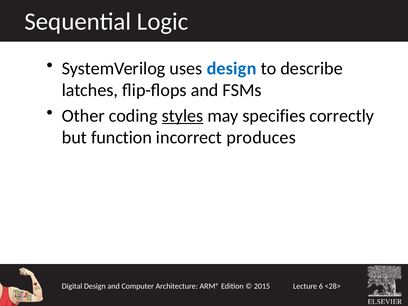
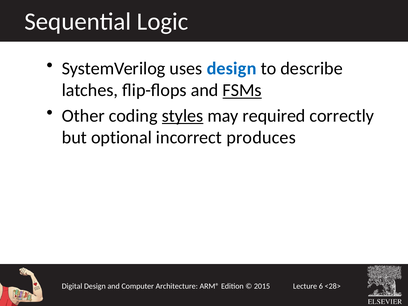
FSMs underline: none -> present
specifies: specifies -> required
function: function -> optional
